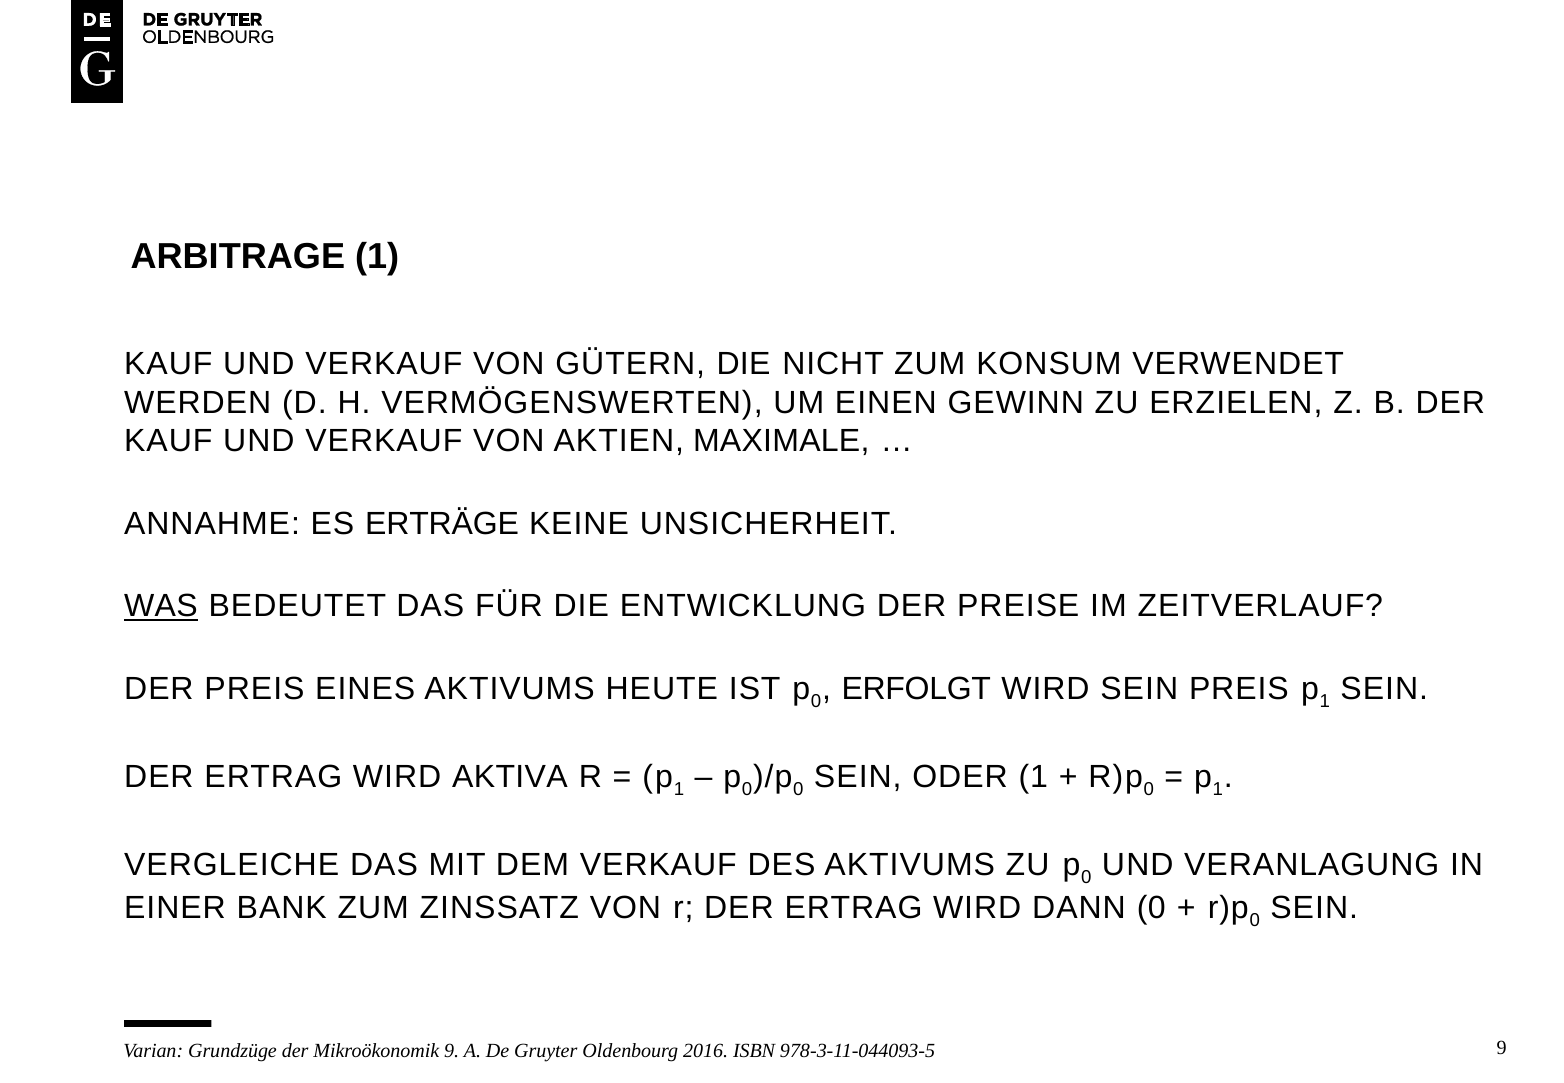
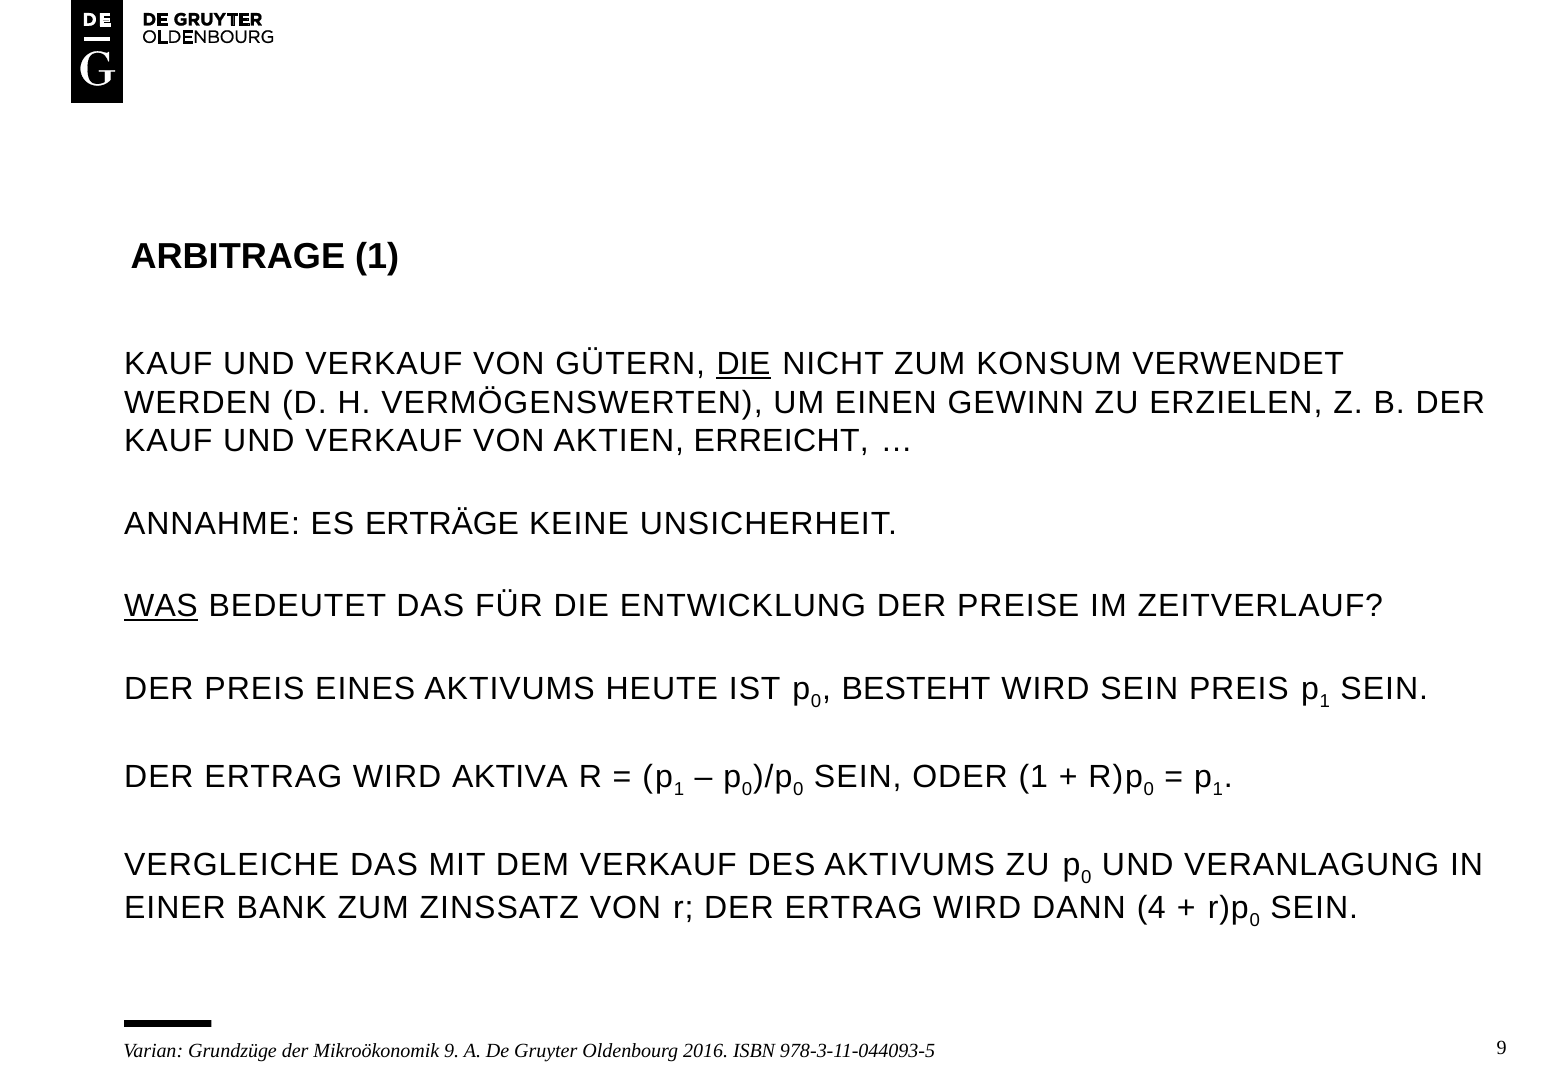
DIE at (744, 364) underline: none -> present
MAXIMALE: MAXIMALE -> ERREICHT
ERFOLGT: ERFOLGT -> BESTEHT
DANN 0: 0 -> 4
